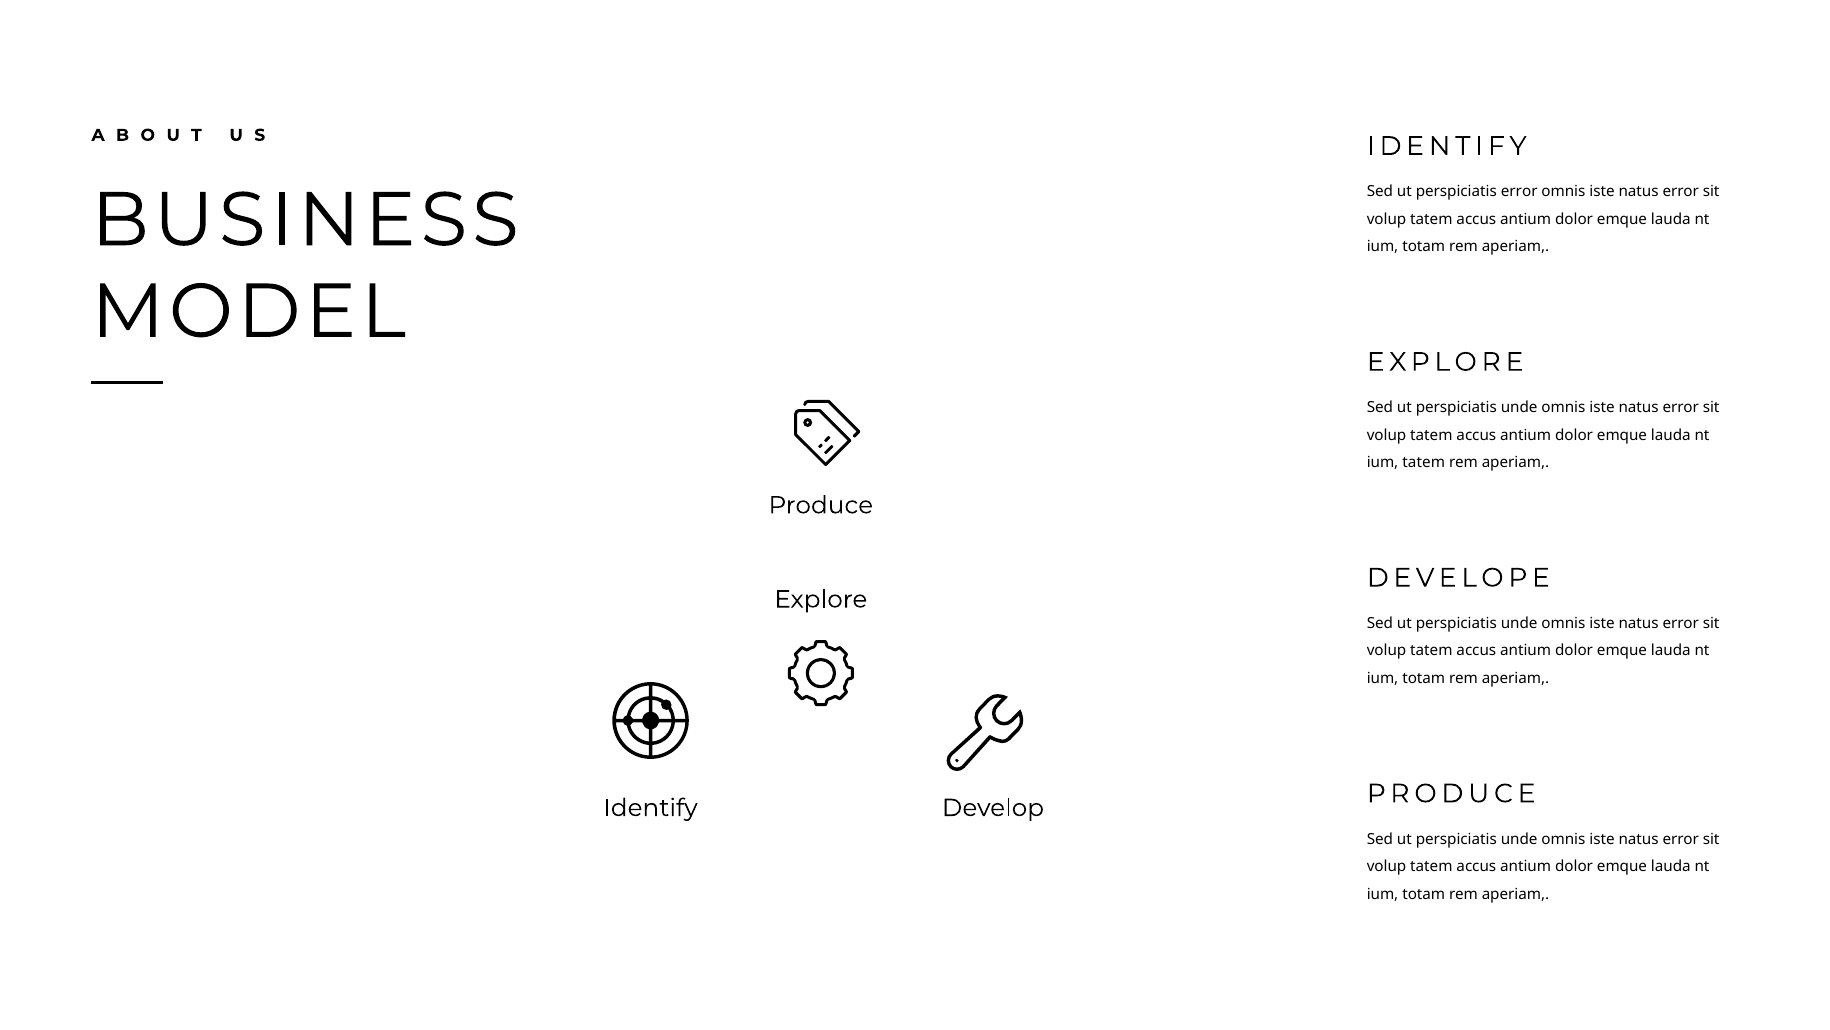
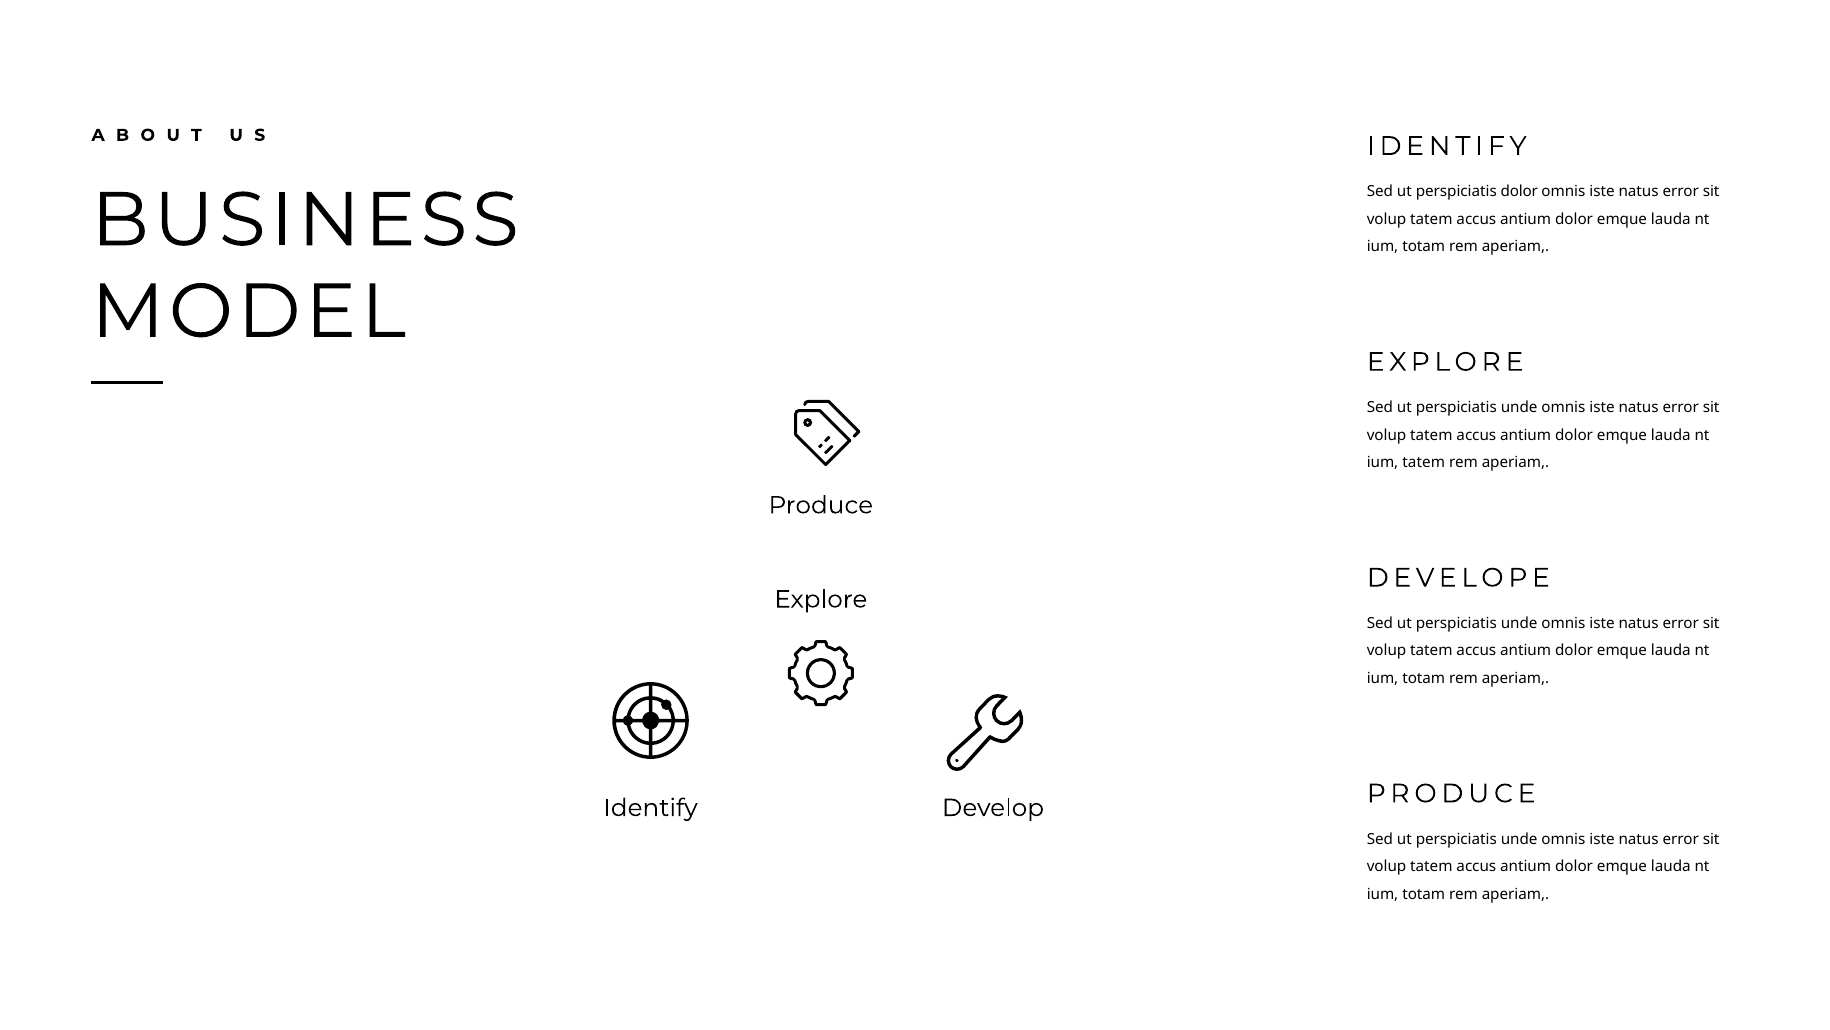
perspiciatis error: error -> dolor
